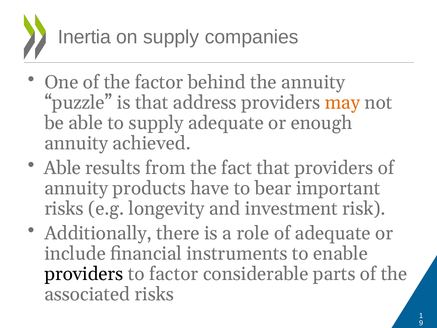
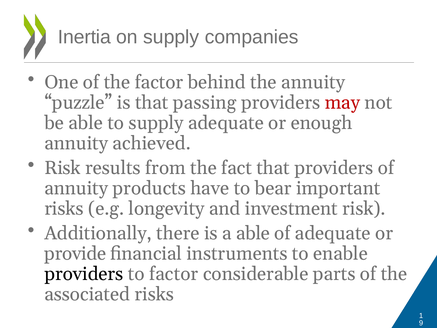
address: address -> passing
may colour: orange -> red
Able at (63, 168): Able -> Risk
a role: role -> able
include: include -> provide
